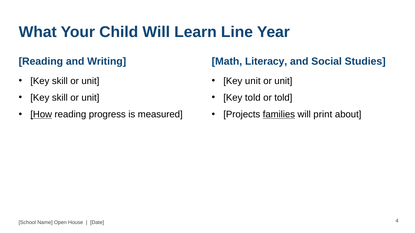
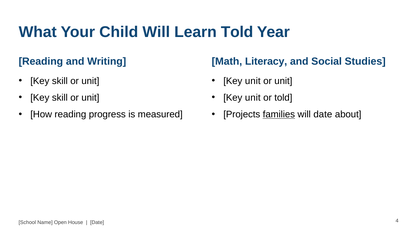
Learn Line: Line -> Told
told at (253, 98): told -> unit
How underline: present -> none
will print: print -> date
